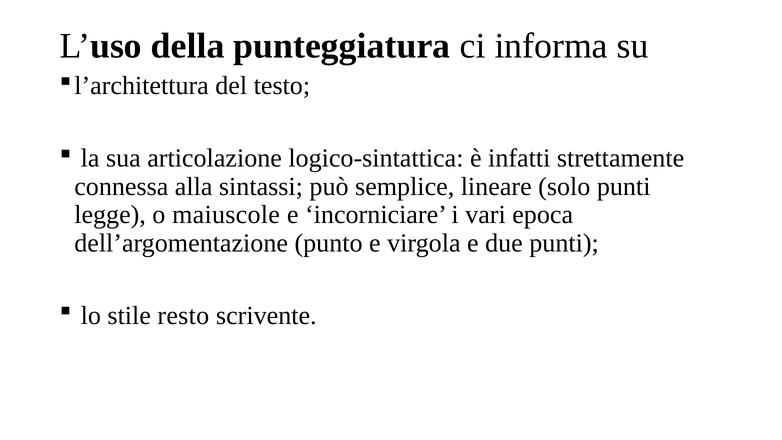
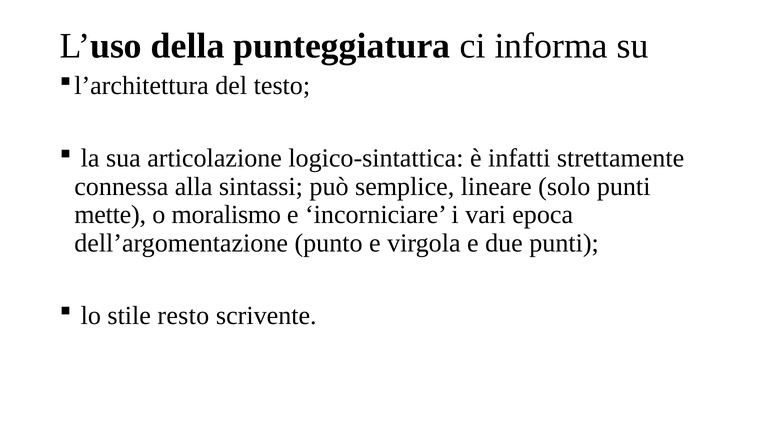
legge: legge -> mette
maiuscole: maiuscole -> moralismo
